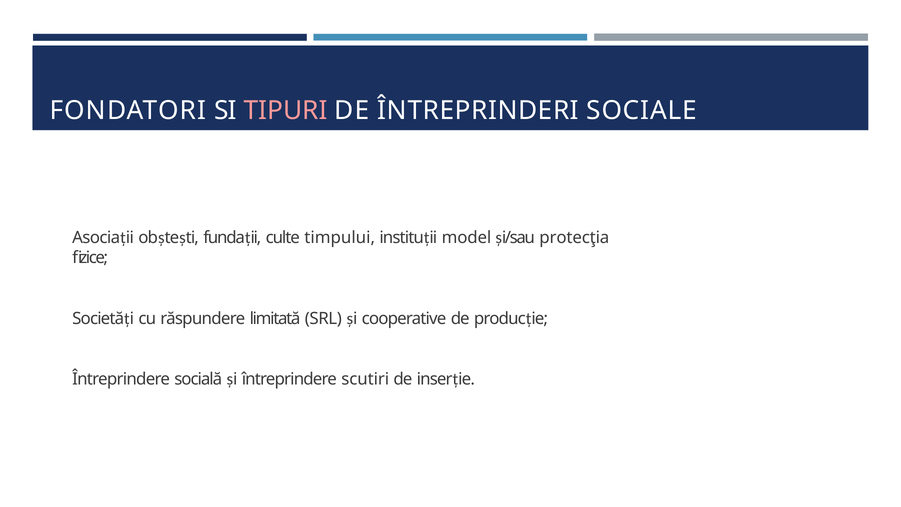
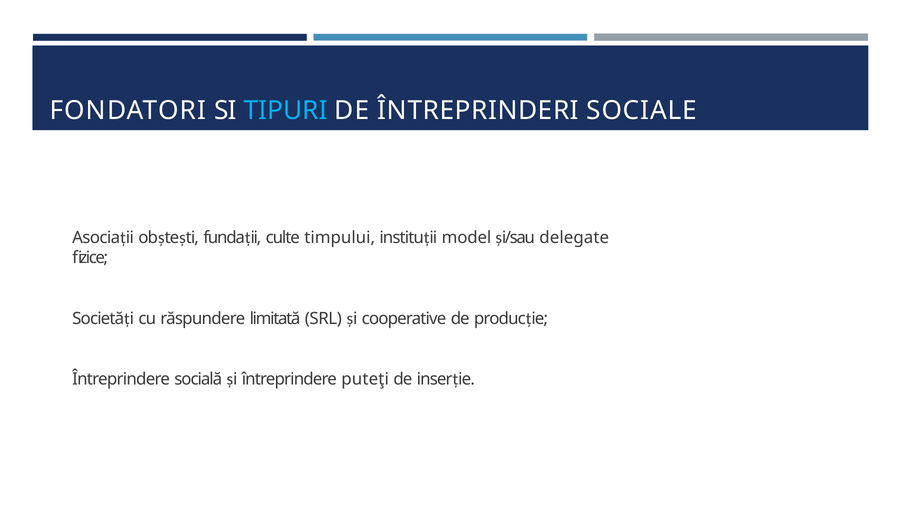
TIPURI colour: pink -> light blue
protecţia: protecţia -> delegate
scutiri: scutiri -> puteţi
